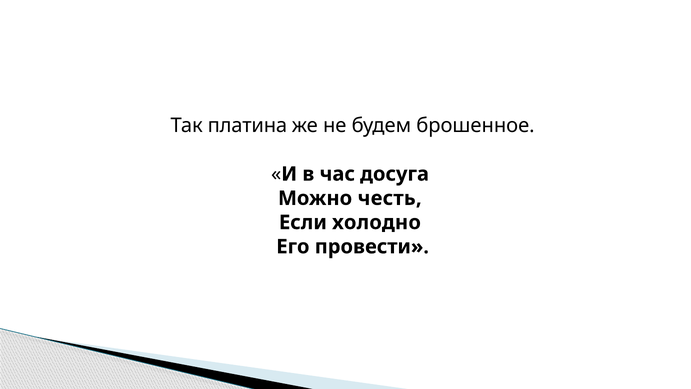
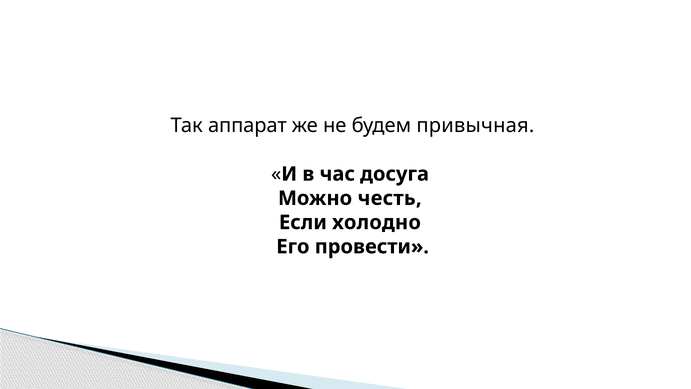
платина: платина -> аппарат
брошенное: брошенное -> привычная
